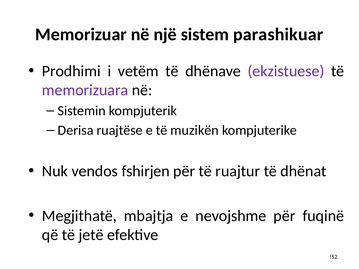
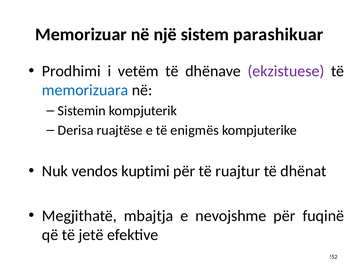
memorizuara colour: purple -> blue
muzikën: muzikën -> enigmës
fshirjen: fshirjen -> kuptimi
